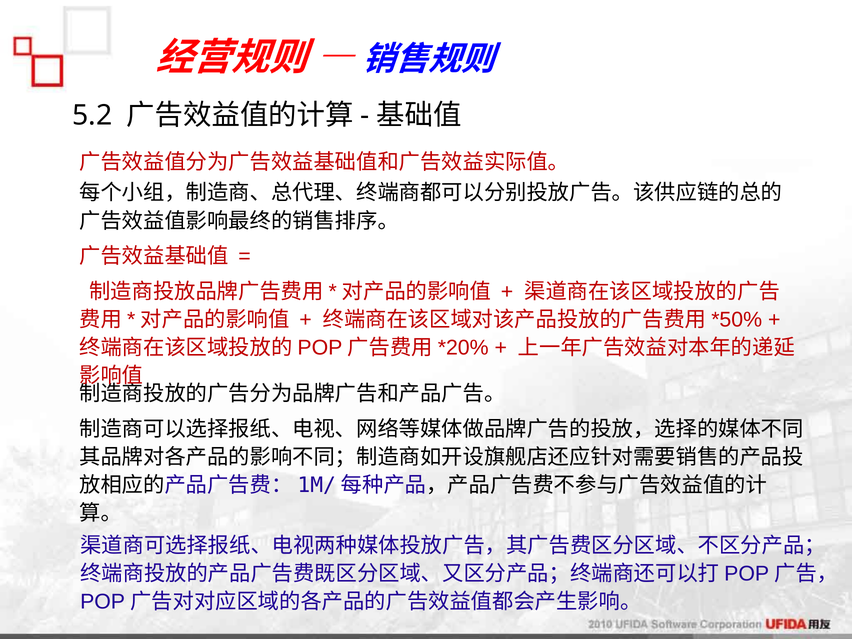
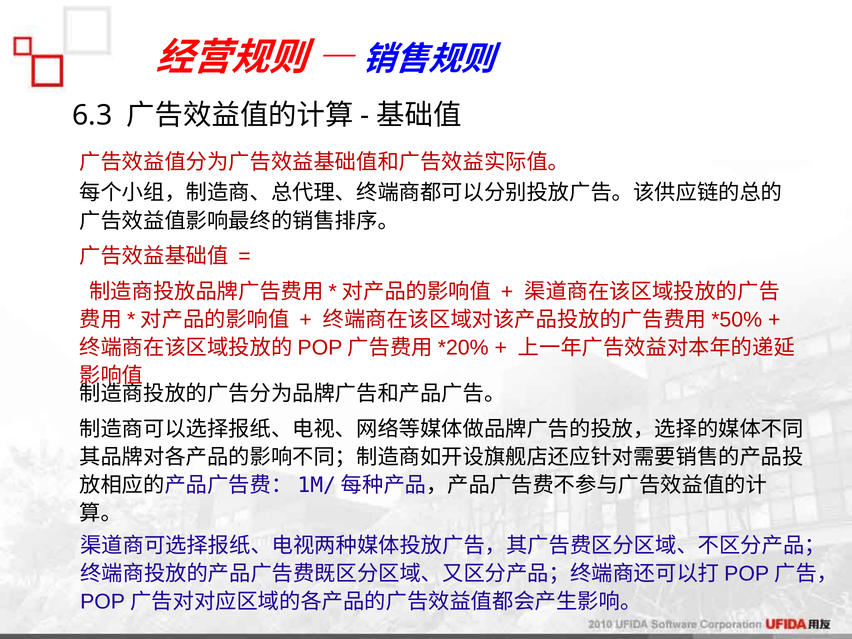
5.2: 5.2 -> 6.3
